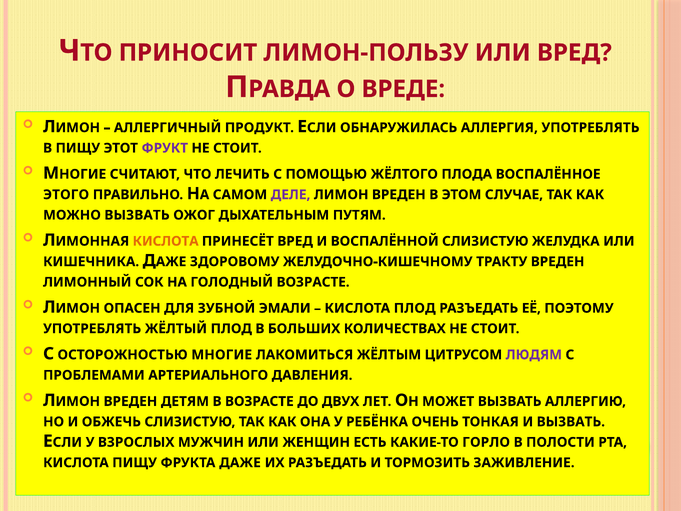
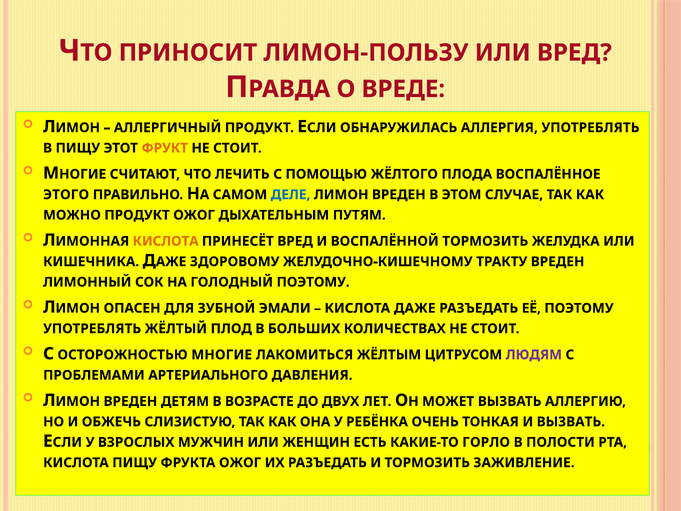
ФРУКТ colour: purple -> orange
ДЕЛЕ colour: purple -> blue
МОЖНО ВЫЗВАТЬ: ВЫЗВАТЬ -> ПРОДУКТ
ВОСПАЛЁННОЙ СЛИЗИСТУЮ: СЛИЗИСТУЮ -> ТОРМОЗИТЬ
ГОЛОДНЫЙ ВОЗРАСТЕ: ВОЗРАСТЕ -> ПОЭТОМУ
КИСЛОТА ПЛОД: ПЛОД -> ДАЖЕ
ФРУКТА ДАЖЕ: ДАЖЕ -> ОЖОГ
